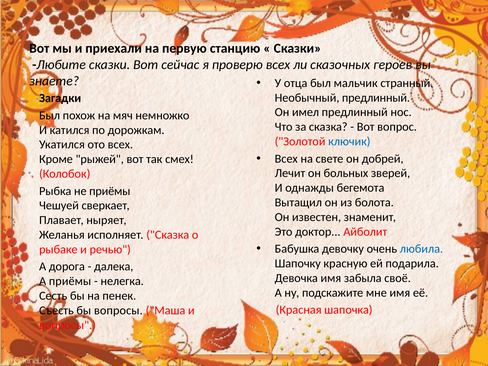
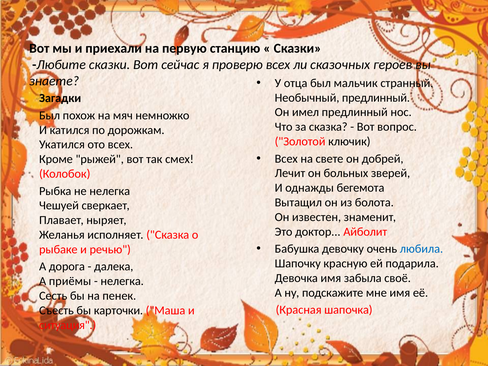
ключик colour: blue -> black
не приёмы: приёмы -> нелегка
бы вопросы: вопросы -> карточки
вопросы at (68, 325): вопросы -> ситуация
